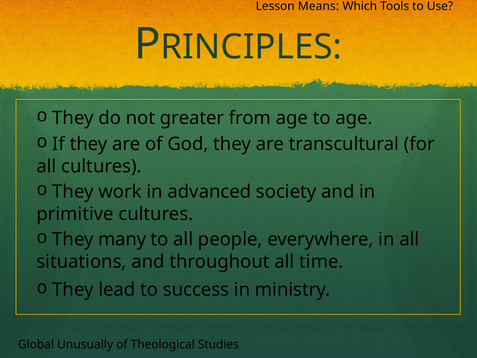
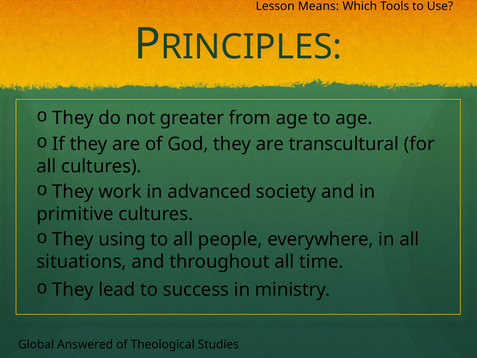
many: many -> using
Unusually: Unusually -> Answered
